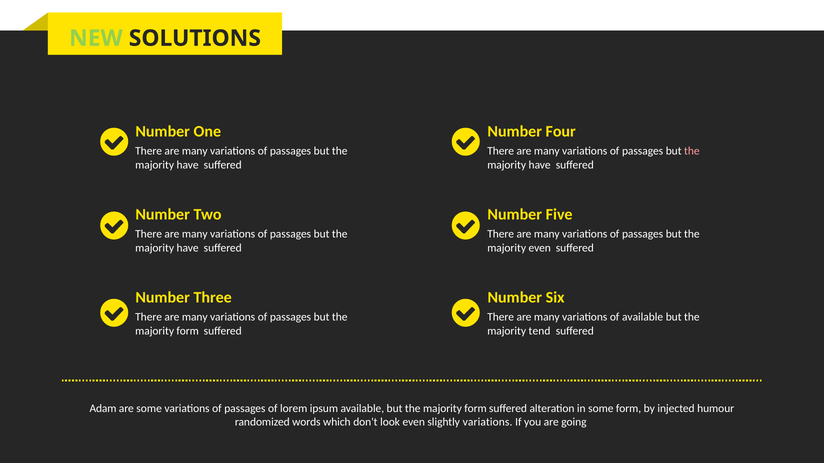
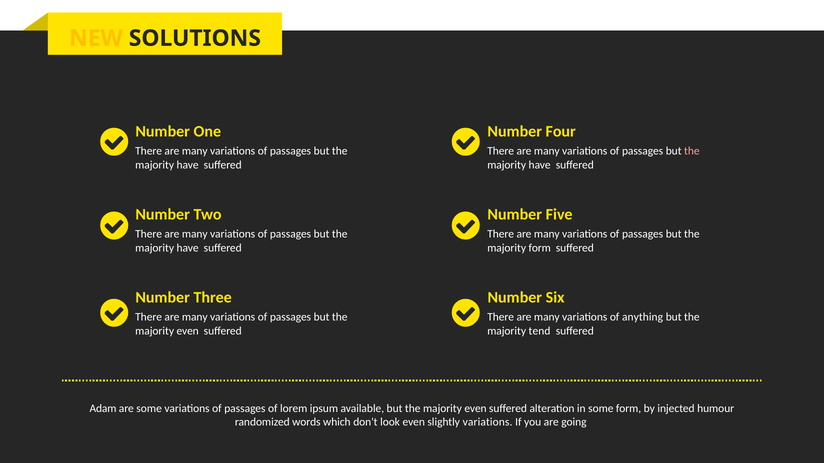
NEW colour: light green -> yellow
majority even: even -> form
of available: available -> anything
form at (188, 331): form -> even
form at (476, 409): form -> even
